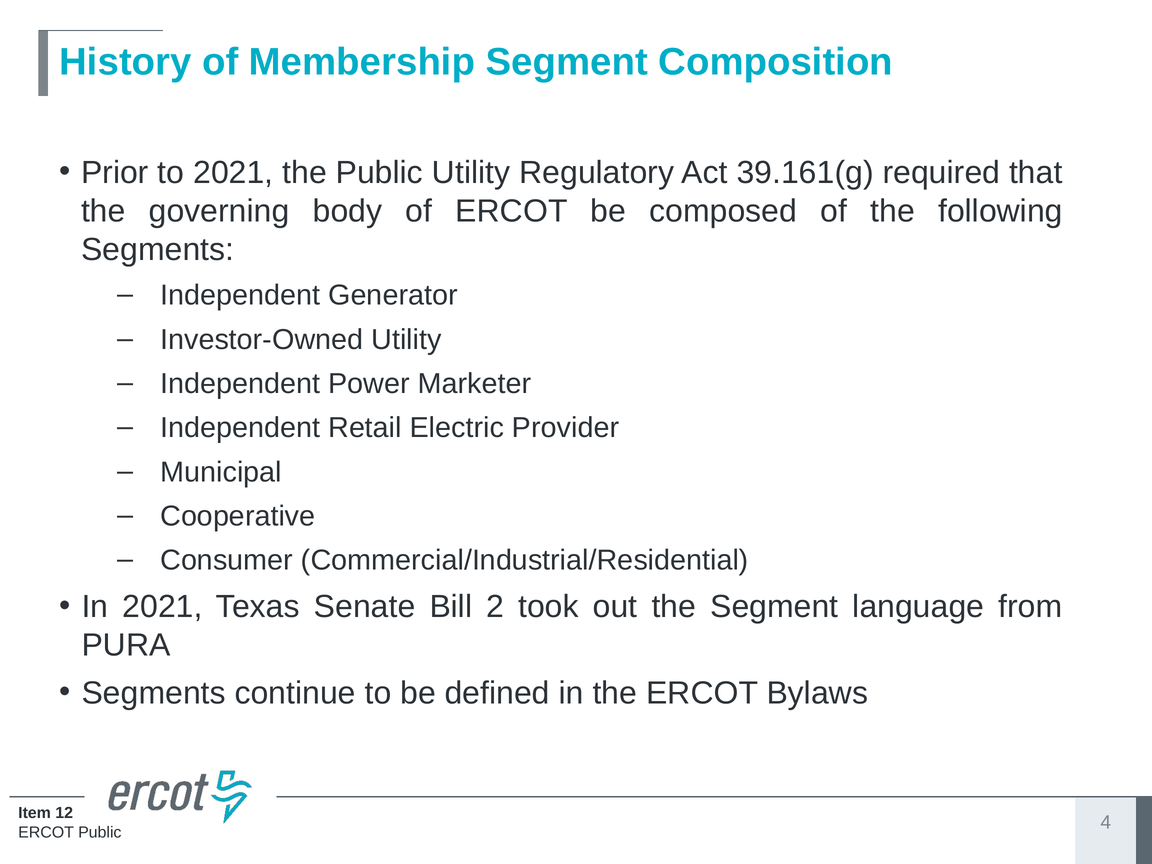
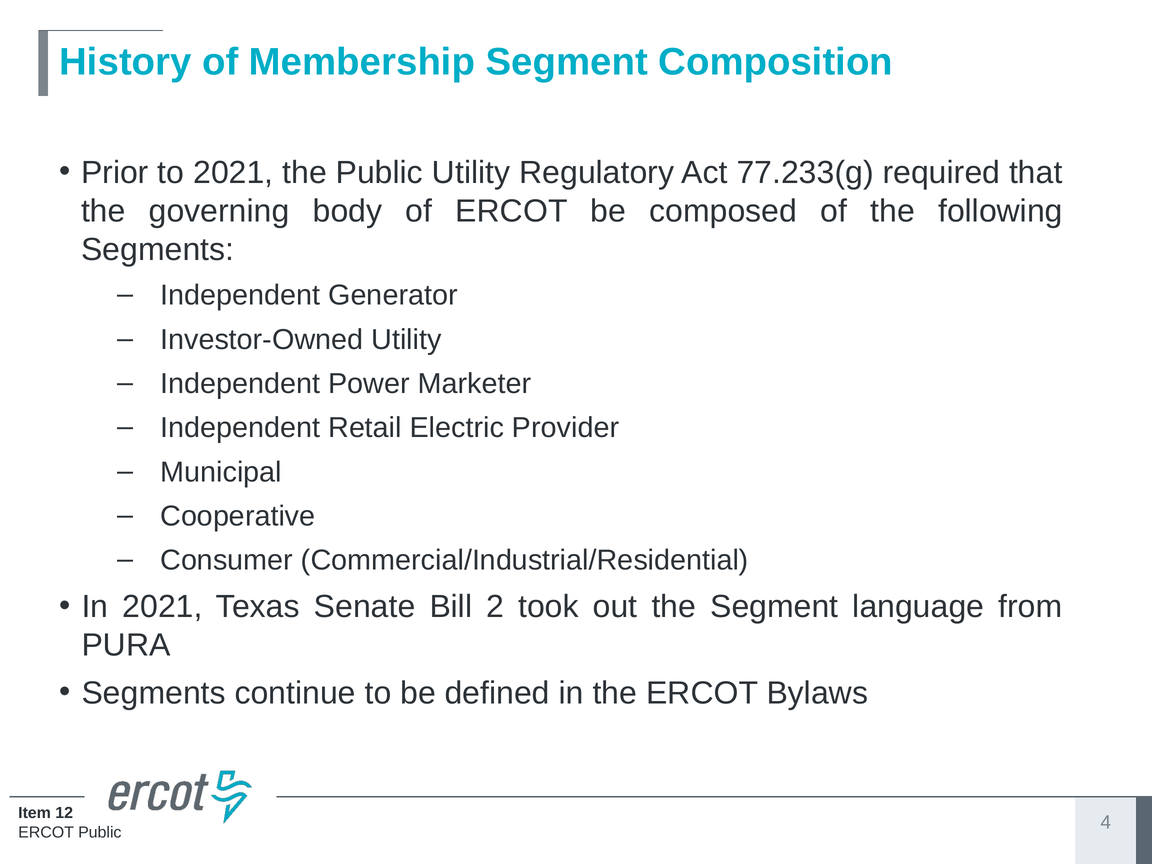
39.161(g: 39.161(g -> 77.233(g
